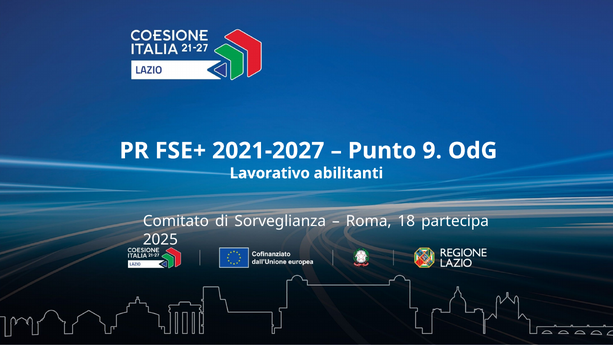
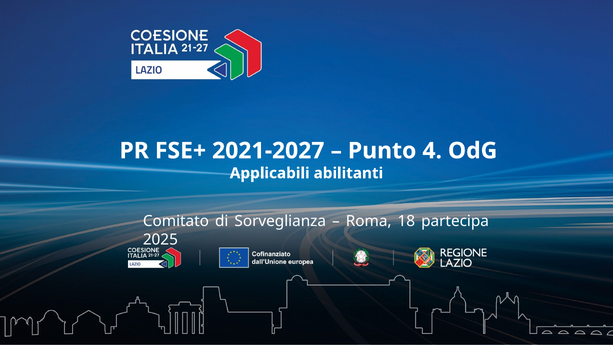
9: 9 -> 4
Lavorativo: Lavorativo -> Applicabili
